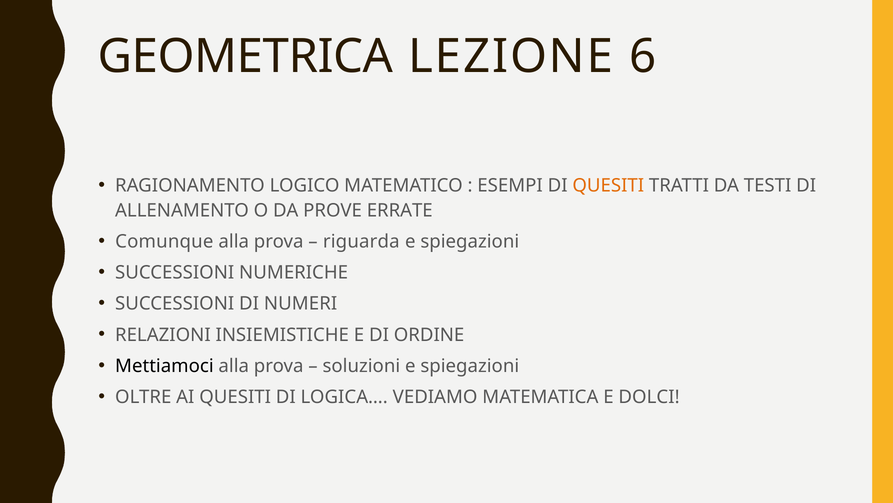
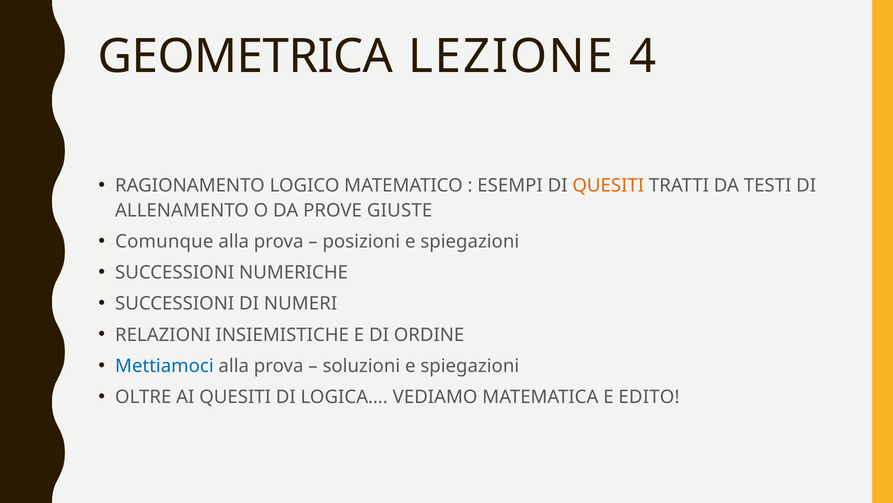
6: 6 -> 4
ERRATE: ERRATE -> GIUSTE
riguarda: riguarda -> posizioni
Mettiamoci colour: black -> blue
DOLCI: DOLCI -> EDITO
